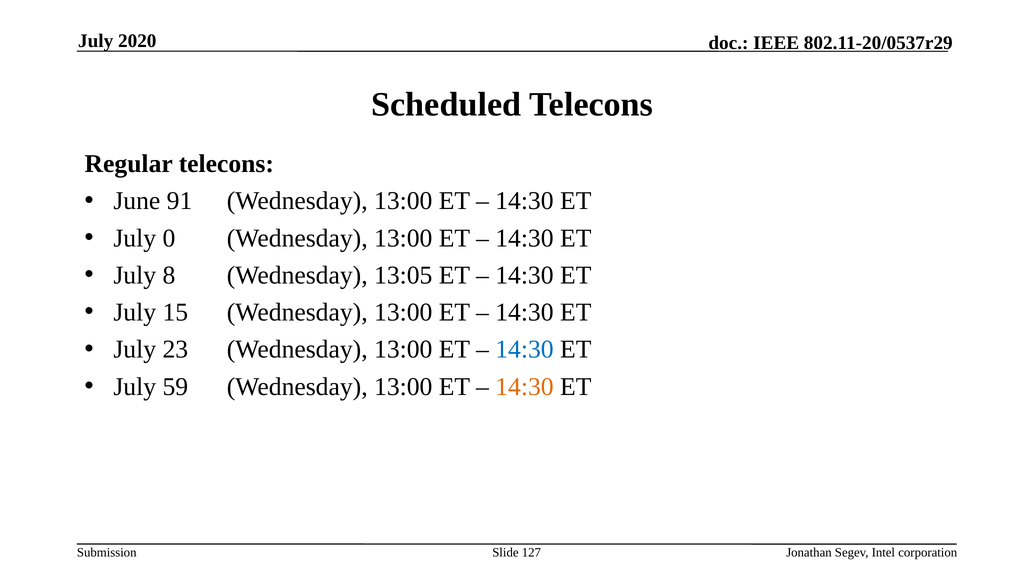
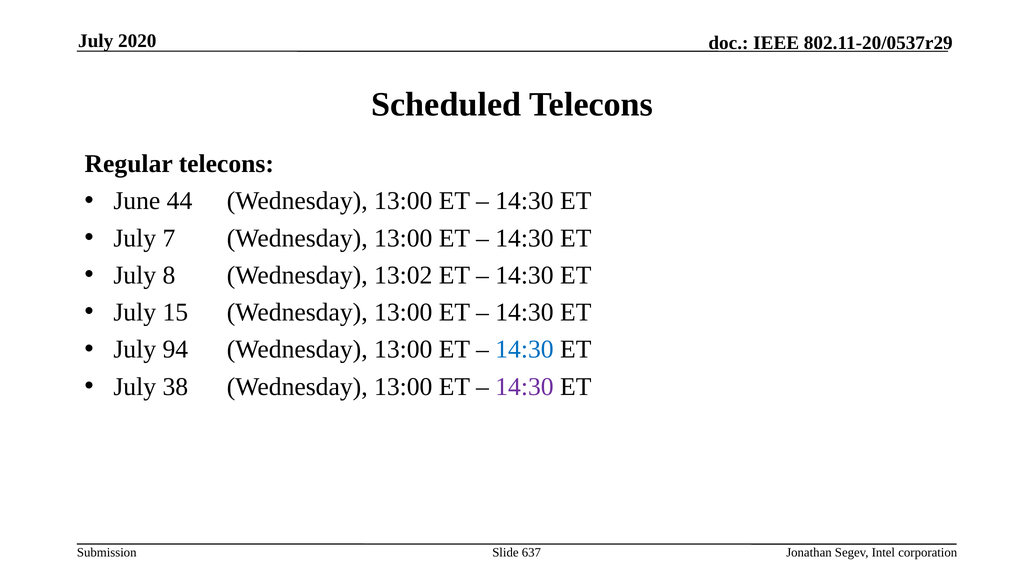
91: 91 -> 44
0: 0 -> 7
13:05: 13:05 -> 13:02
23: 23 -> 94
59: 59 -> 38
14:30 at (524, 387) colour: orange -> purple
127: 127 -> 637
